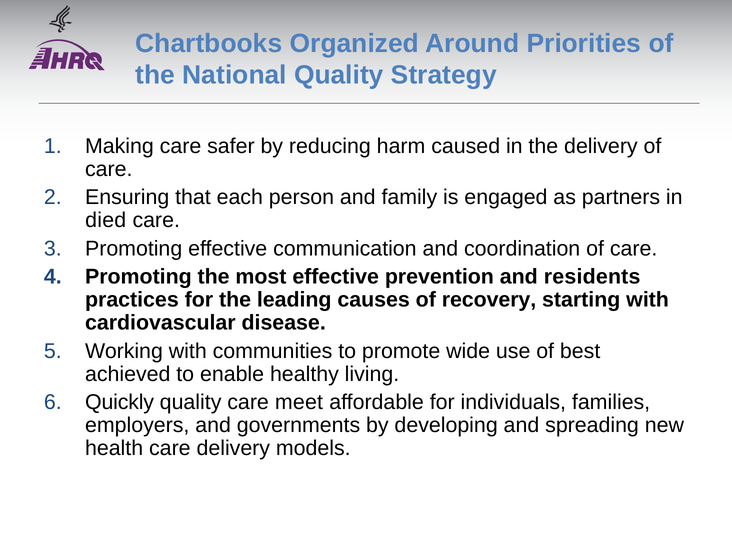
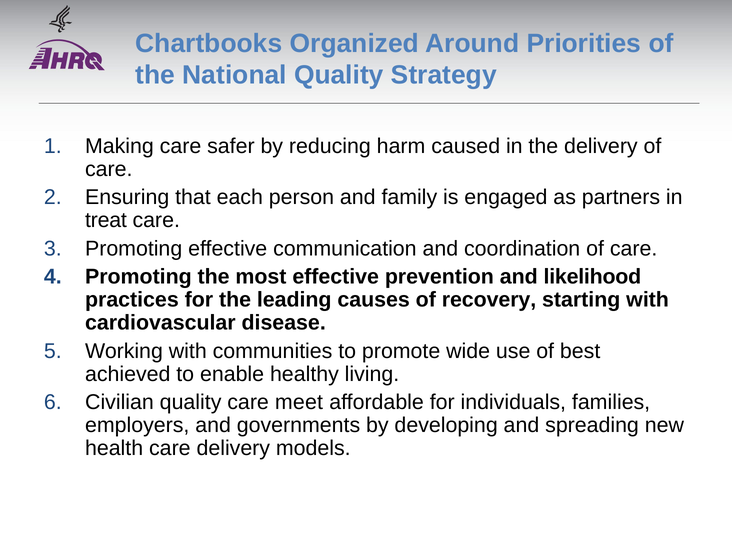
died: died -> treat
residents: residents -> likelihood
Quickly: Quickly -> Civilian
